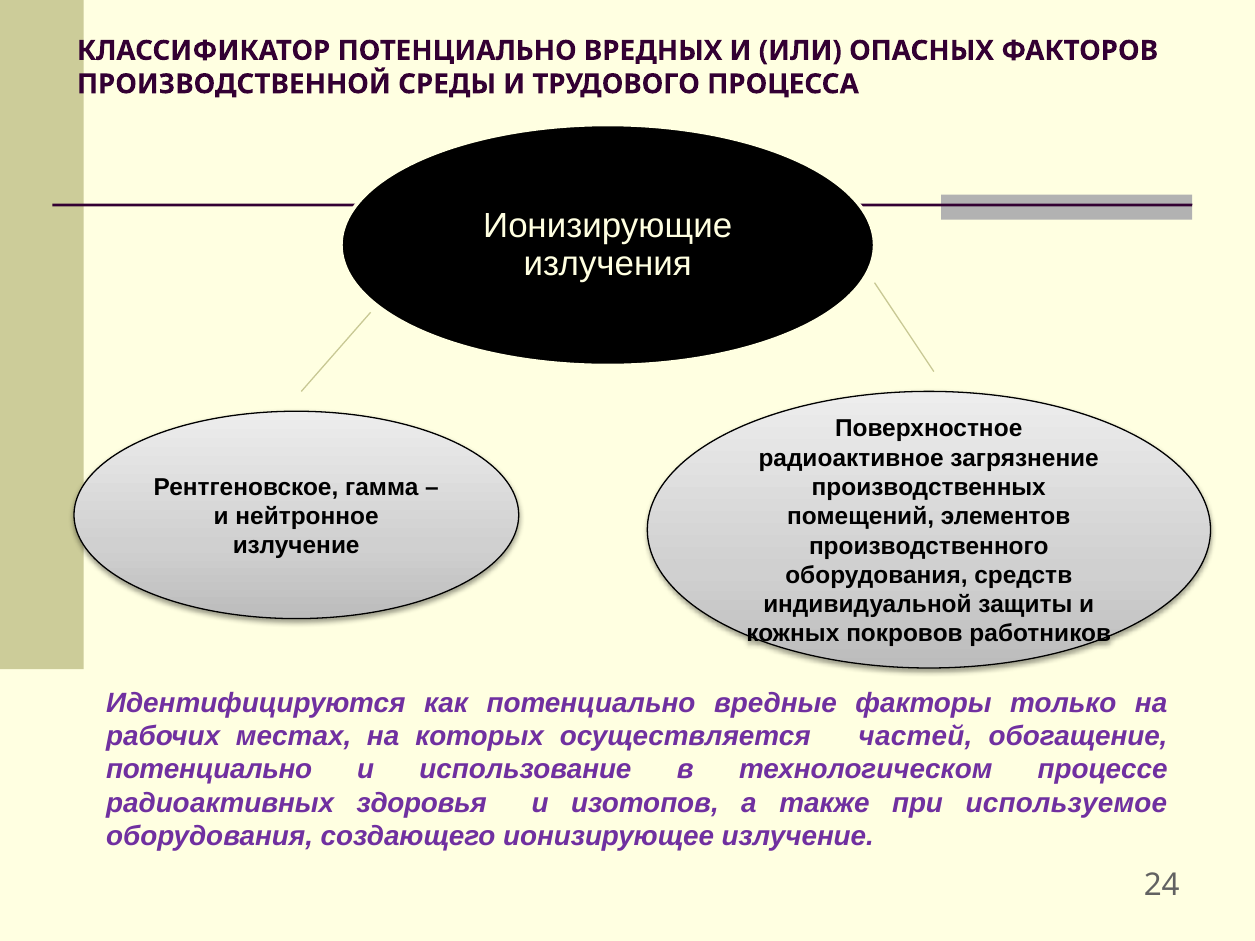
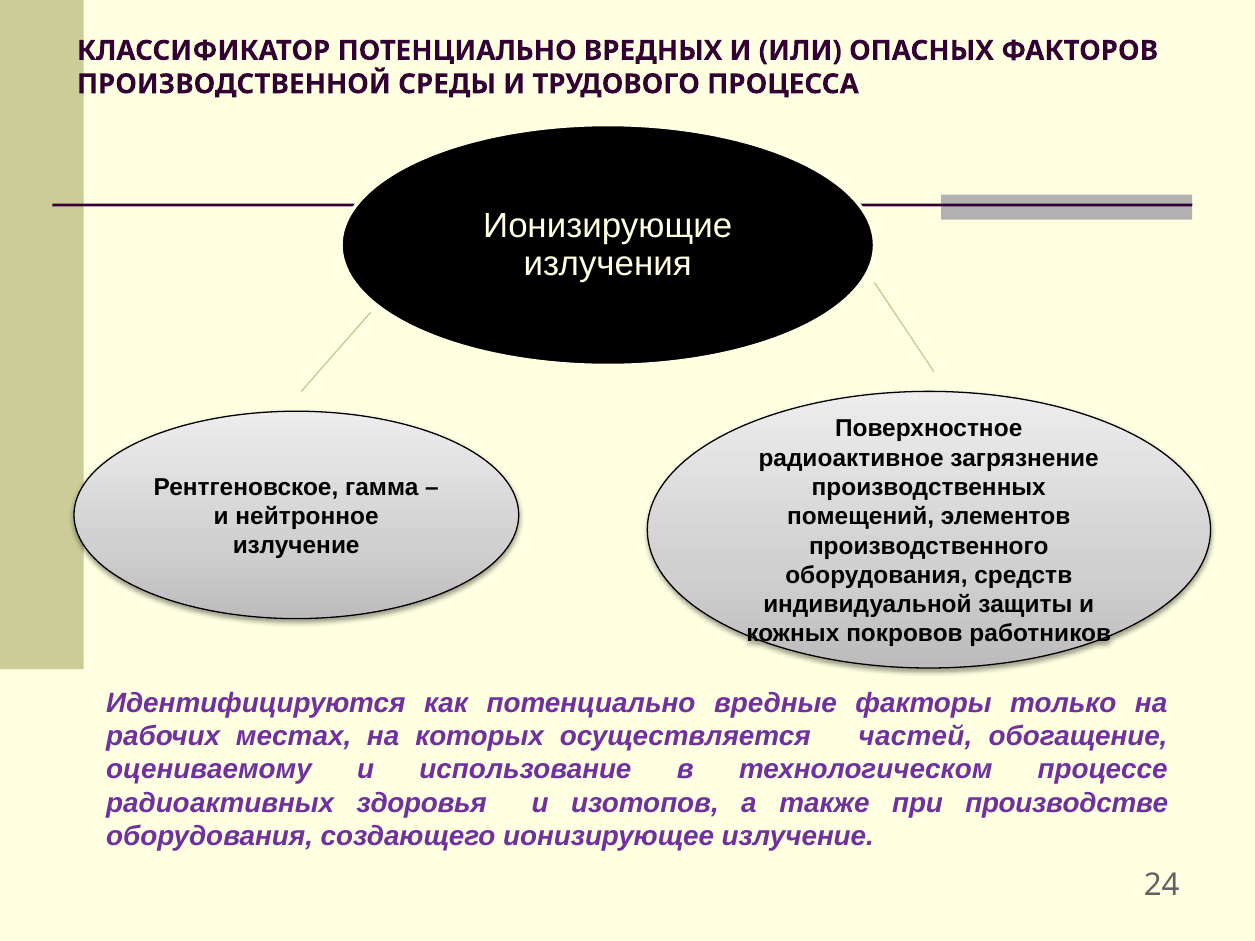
потенциально at (209, 770): потенциально -> оцениваемому
используемое: используемое -> производстве
